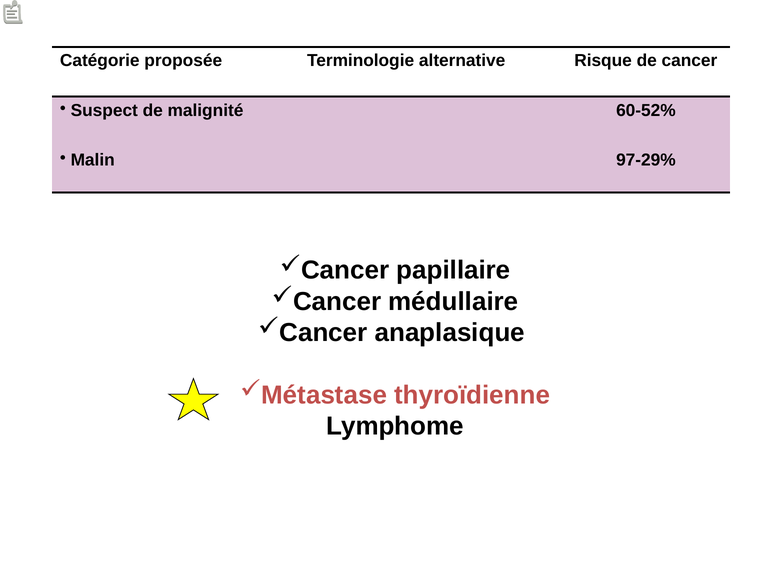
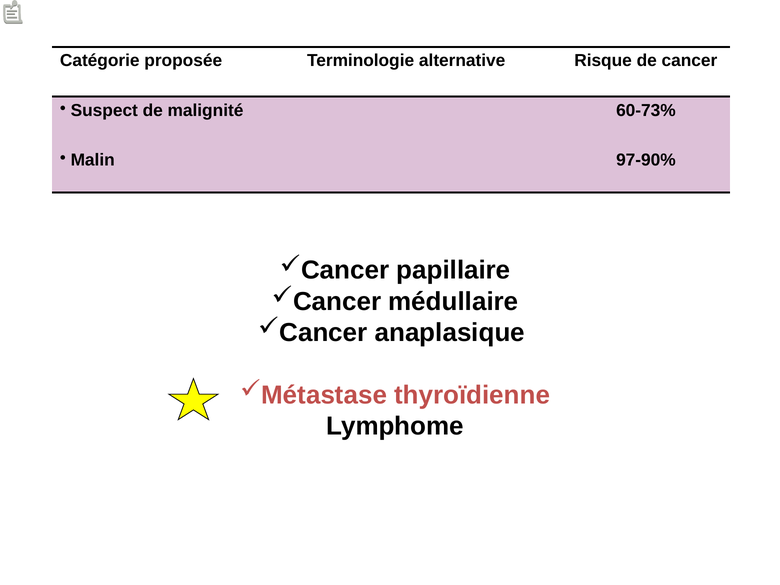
60-52%: 60-52% -> 60-73%
97-29%: 97-29% -> 97-90%
